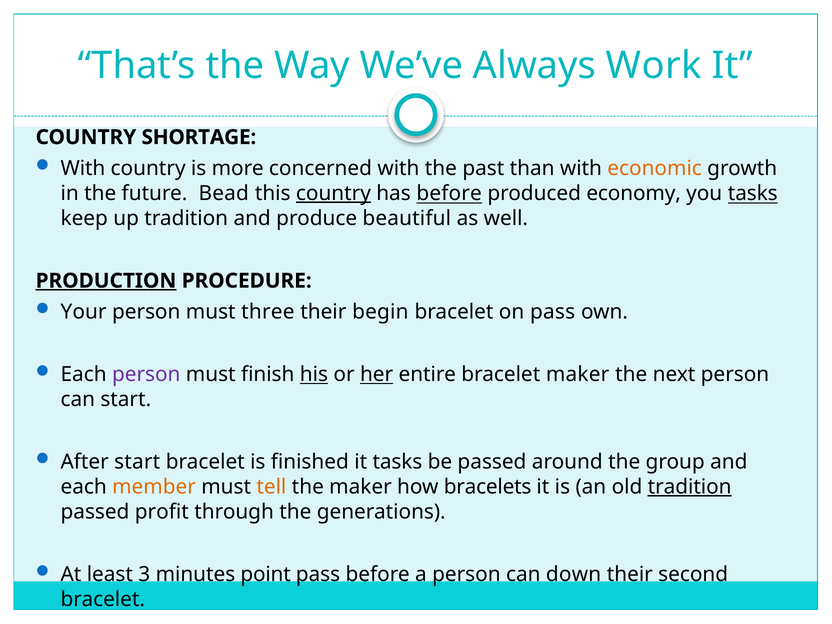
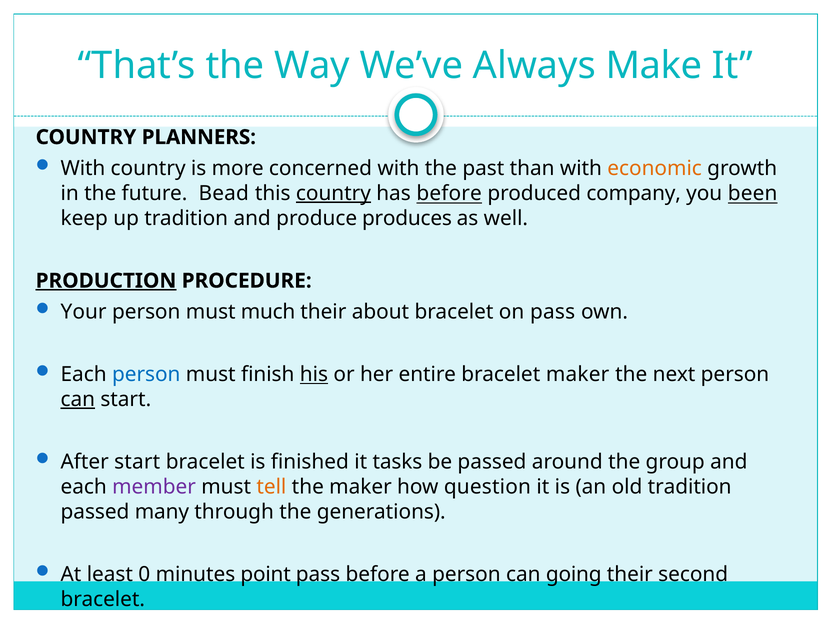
Work: Work -> Make
SHORTAGE: SHORTAGE -> PLANNERS
economy: economy -> company
you tasks: tasks -> been
beautiful: beautiful -> produces
three: three -> much
begin: begin -> about
person at (146, 374) colour: purple -> blue
her underline: present -> none
can at (78, 399) underline: none -> present
member colour: orange -> purple
bracelets: bracelets -> question
tradition at (690, 487) underline: present -> none
profit: profit -> many
3: 3 -> 0
down: down -> going
